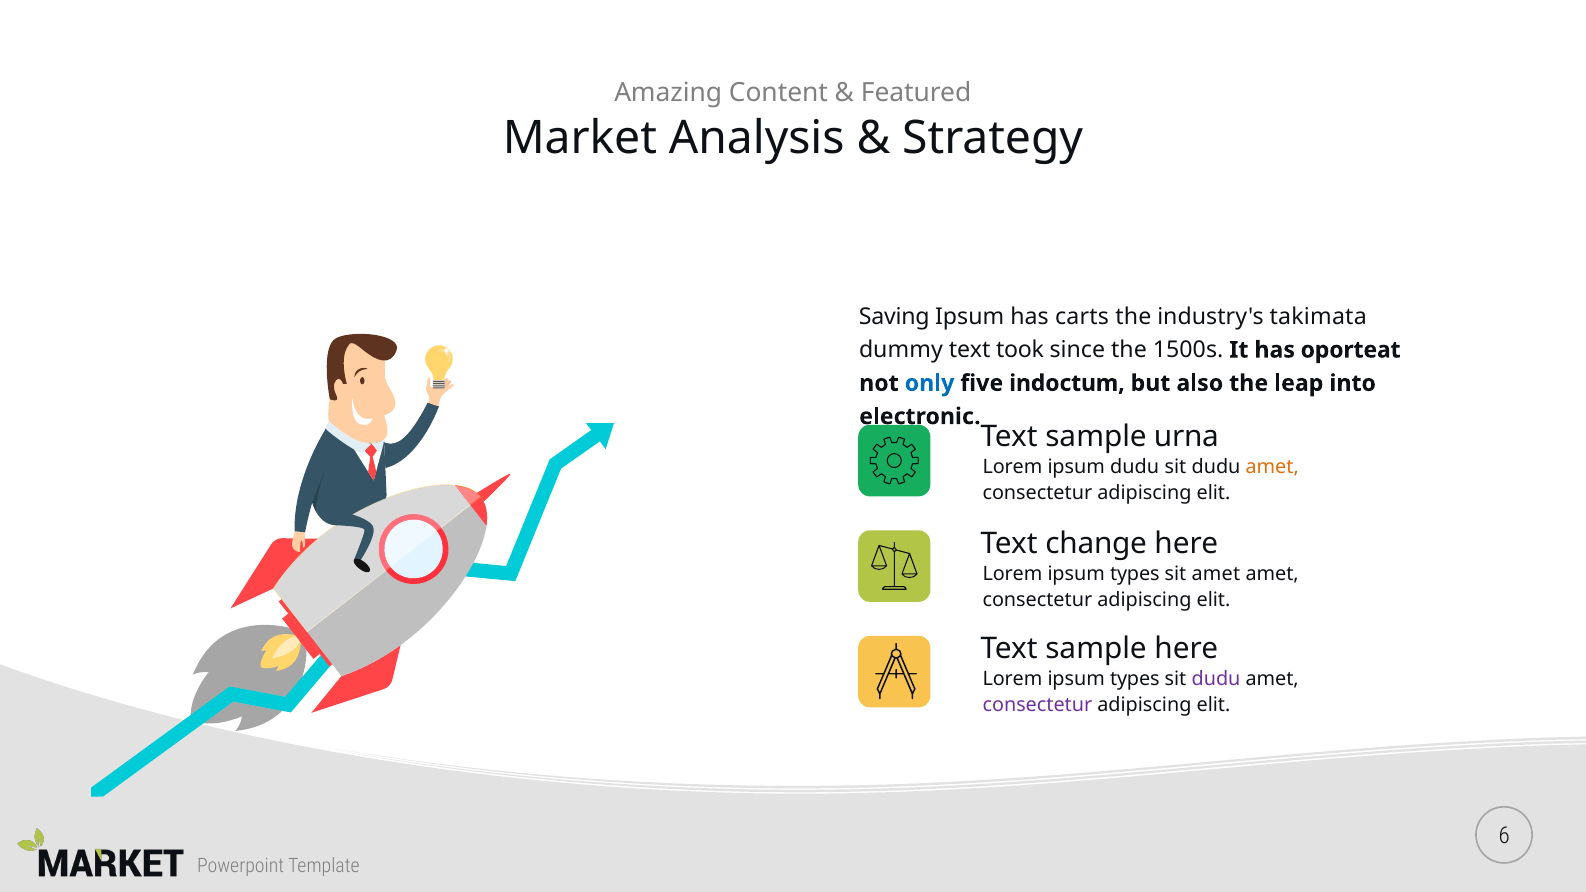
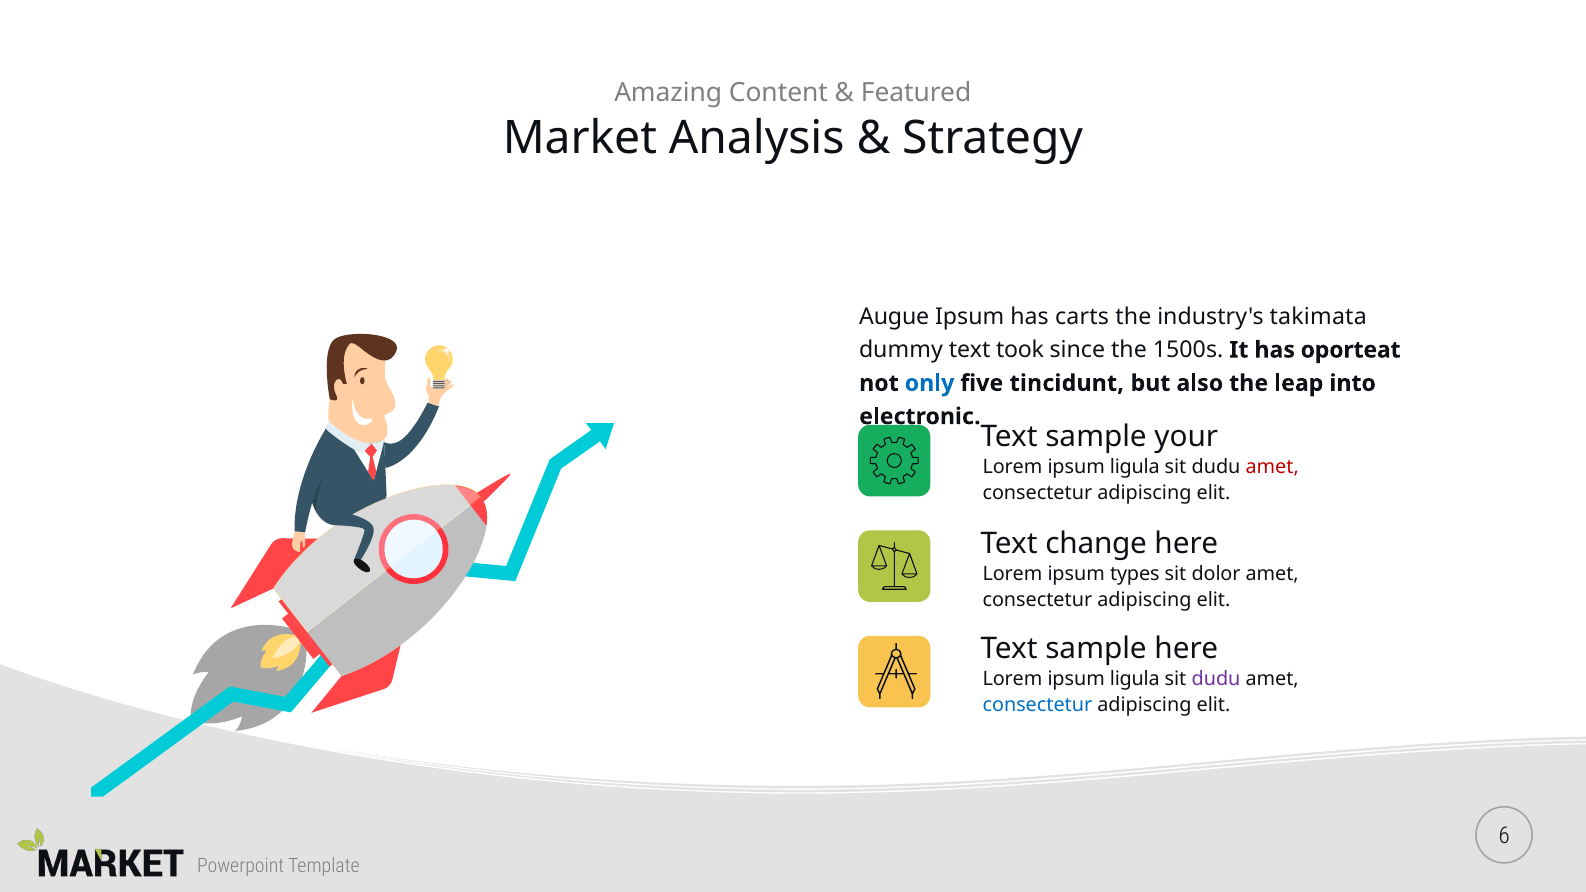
Saving: Saving -> Augue
indoctum: indoctum -> tincidunt
urna: urna -> your
dudu at (1135, 467): dudu -> ligula
amet at (1272, 467) colour: orange -> red
sit amet: amet -> dolor
types at (1135, 679): types -> ligula
consectetur at (1037, 705) colour: purple -> blue
